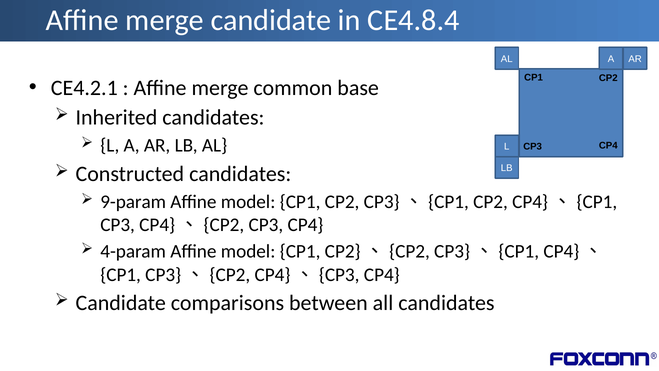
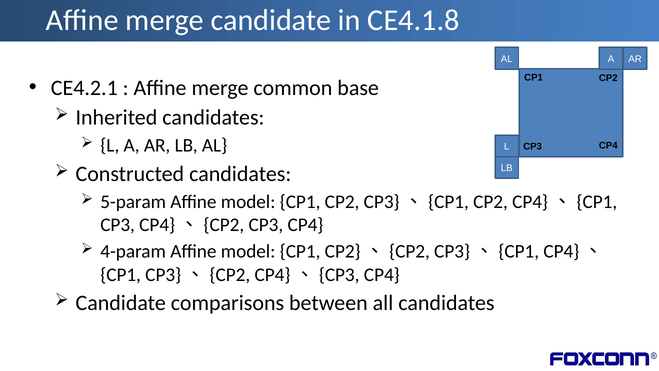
CE4.8.4: CE4.8.4 -> CE4.1.8
9-param: 9-param -> 5-param
